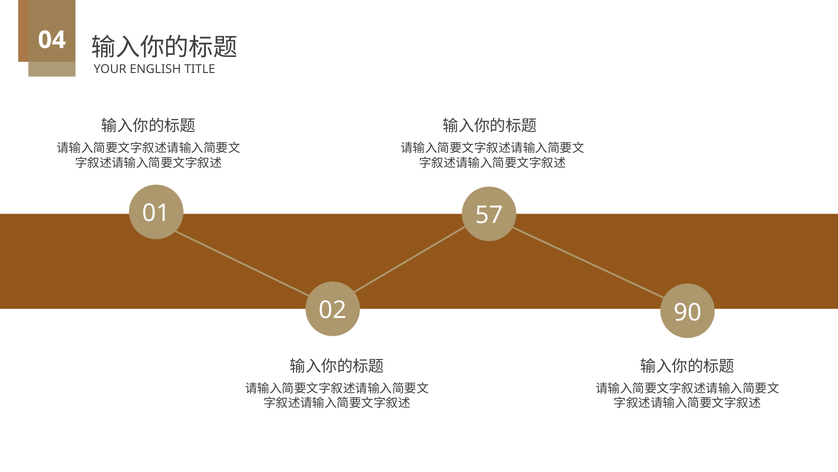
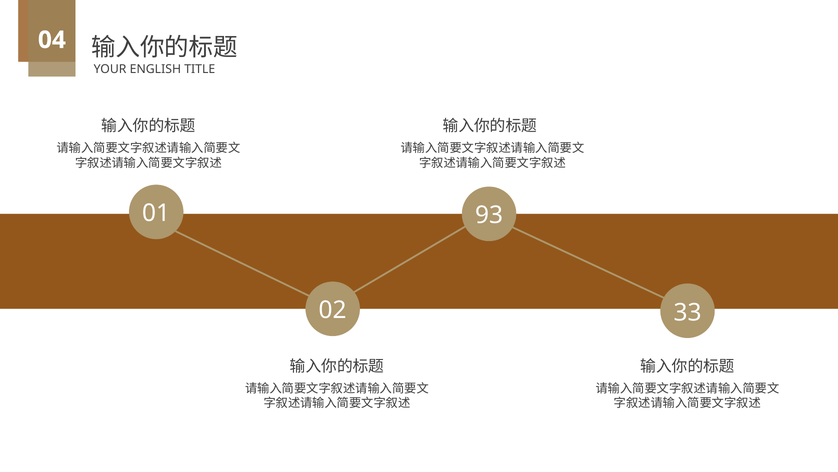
57: 57 -> 93
90: 90 -> 33
